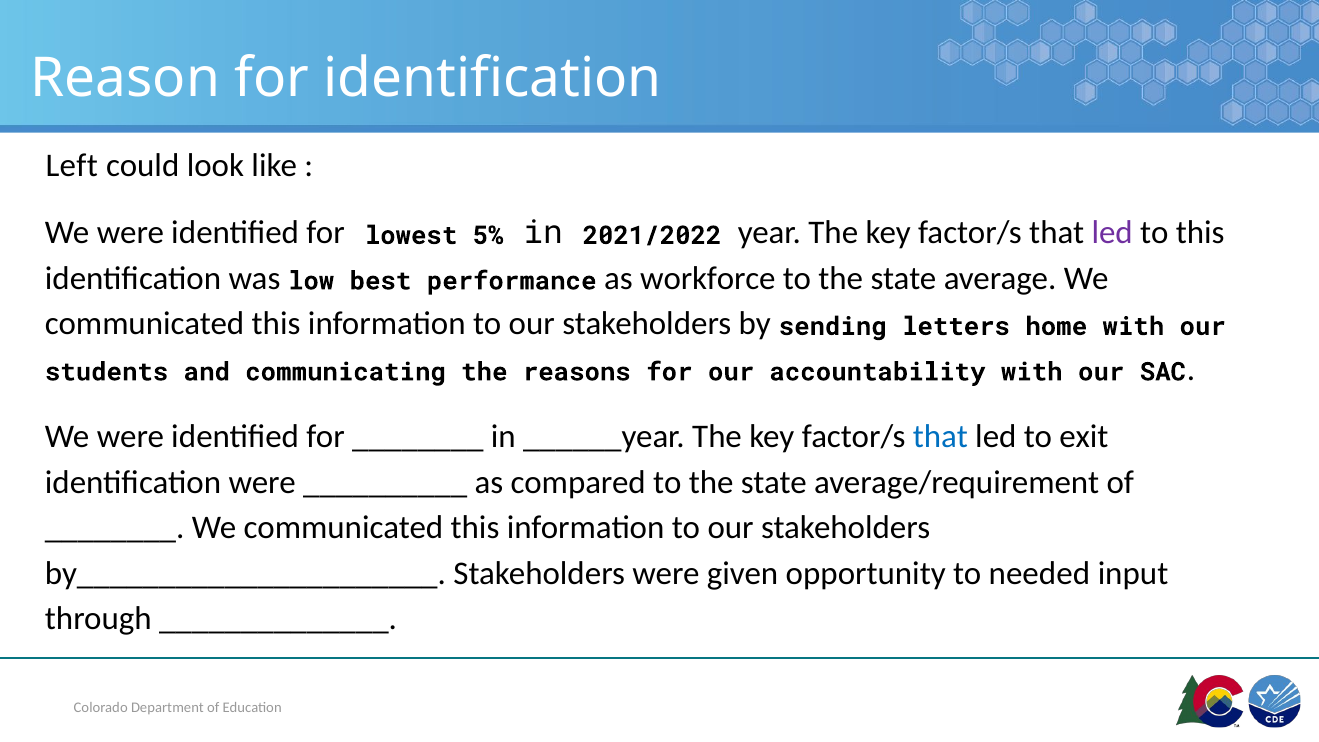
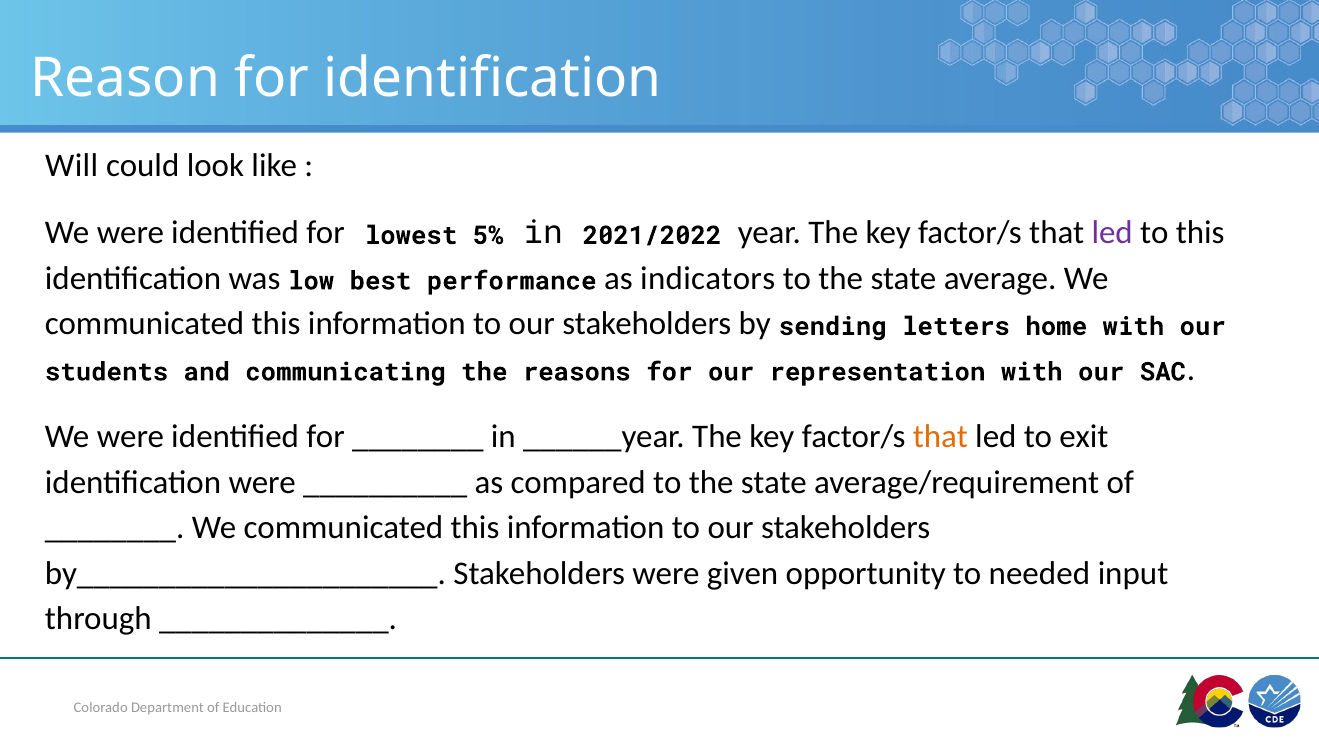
Left: Left -> Will
workforce: workforce -> indicators
accountability: accountability -> representation
that at (940, 437) colour: blue -> orange
